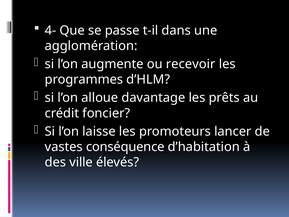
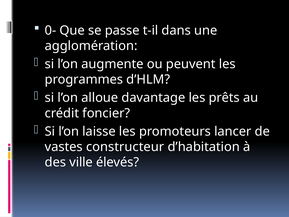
4-: 4- -> 0-
recevoir: recevoir -> peuvent
conséquence: conséquence -> constructeur
